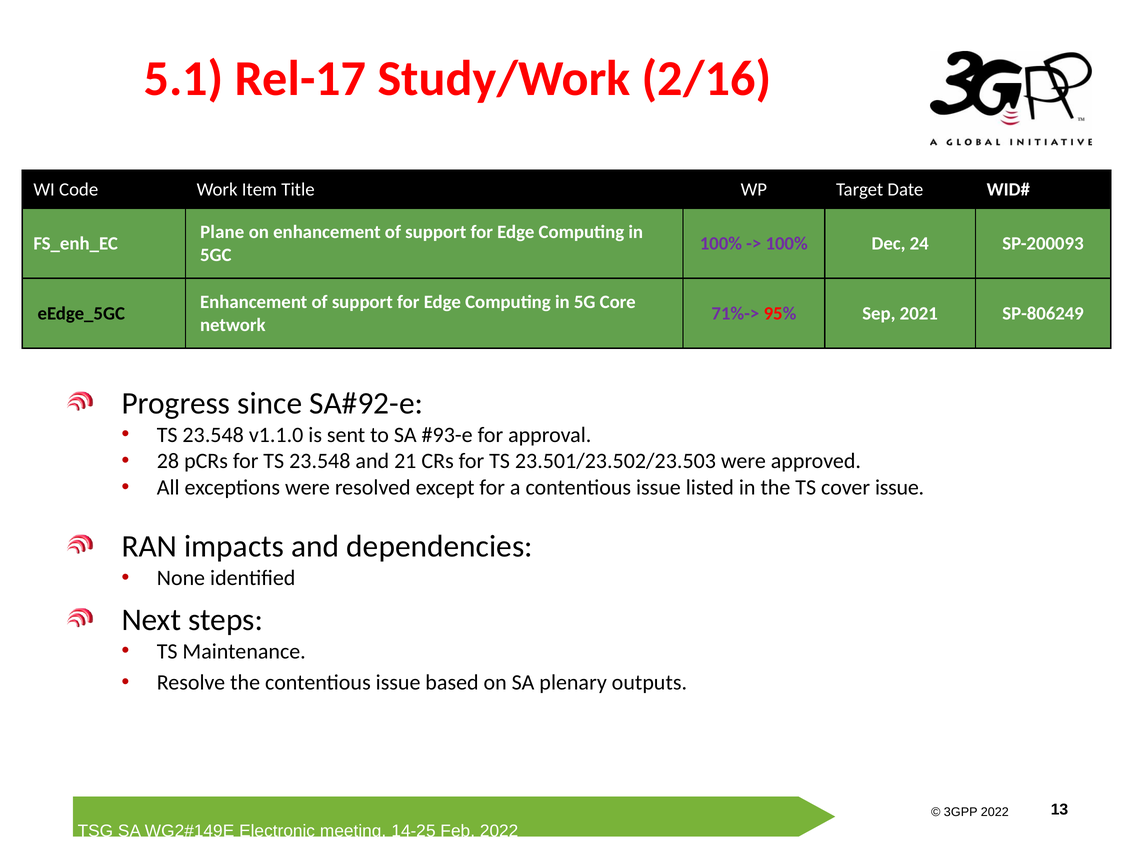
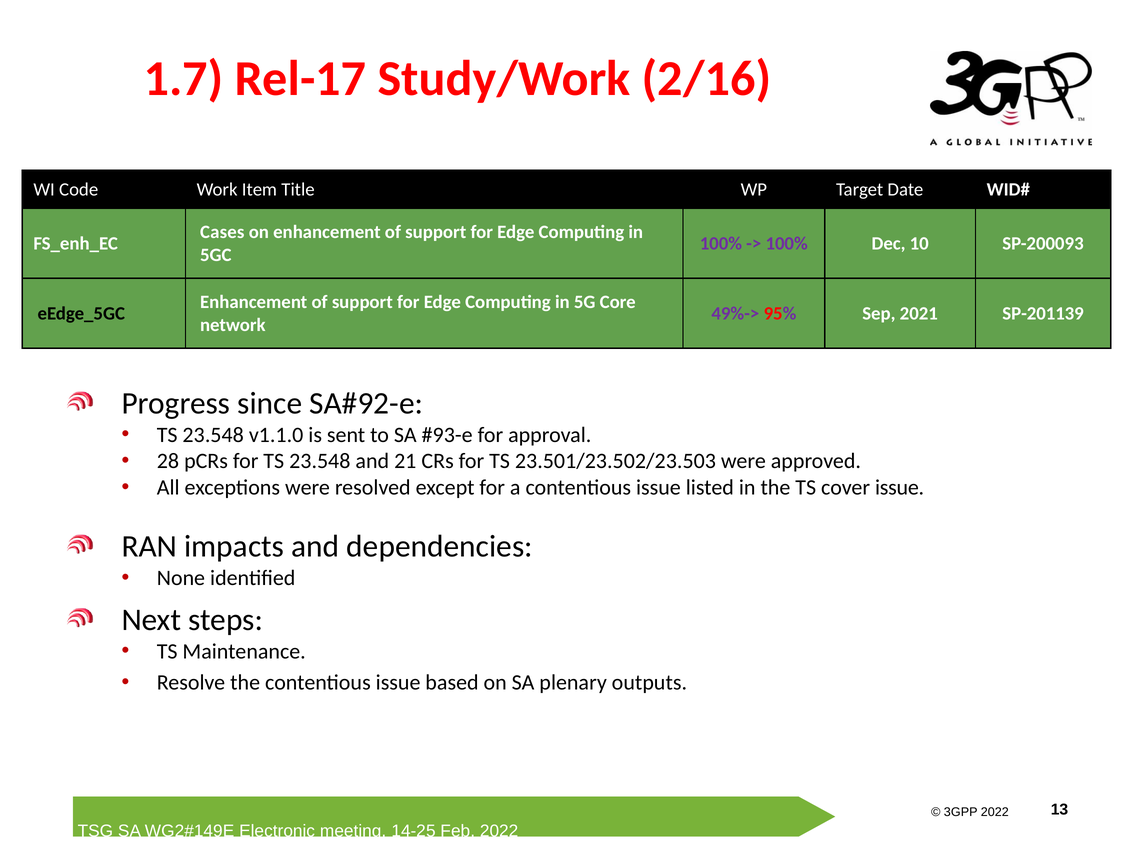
5.1: 5.1 -> 1.7
Plane: Plane -> Cases
24: 24 -> 10
71%->: 71%-> -> 49%->
SP-806249: SP-806249 -> SP-201139
